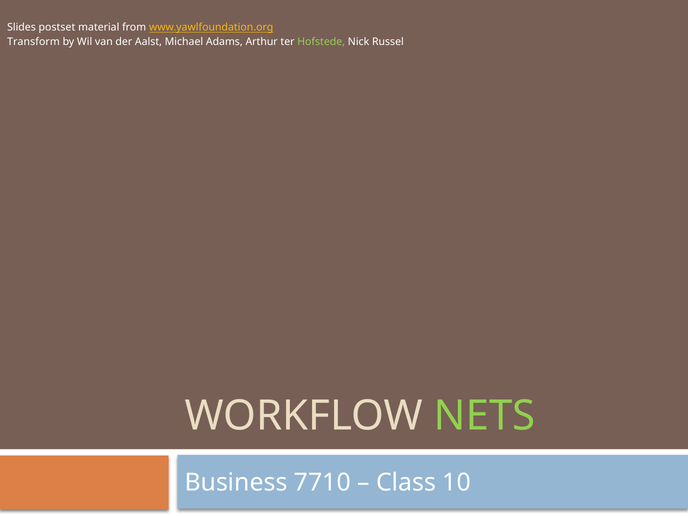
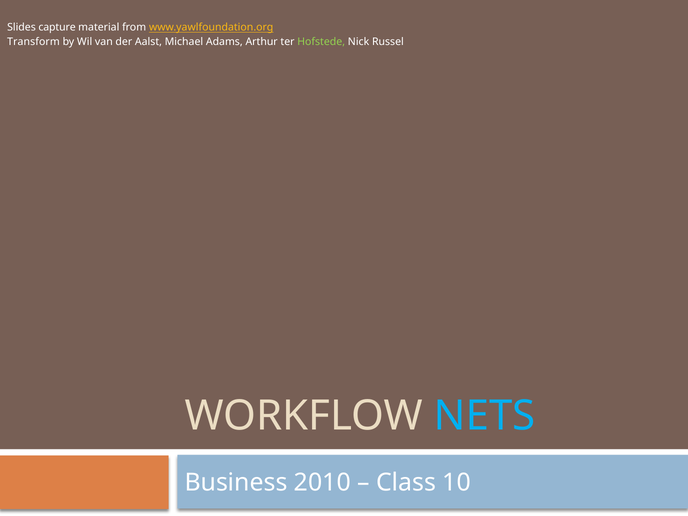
postset: postset -> capture
NETS colour: light green -> light blue
7710: 7710 -> 2010
